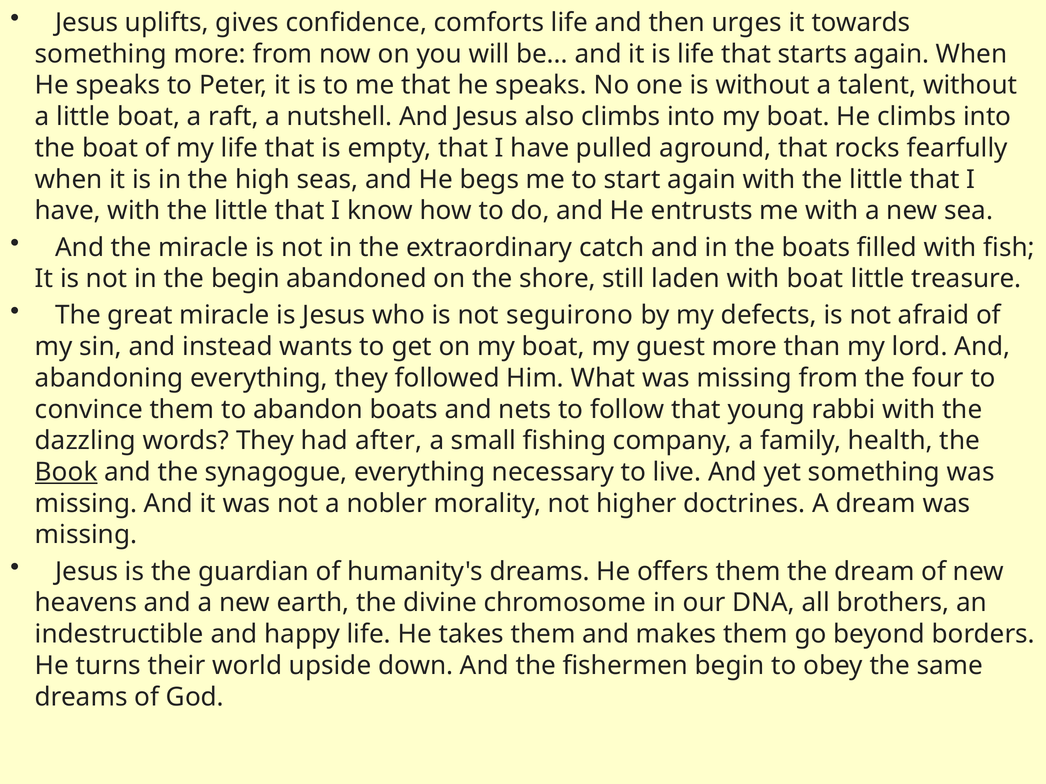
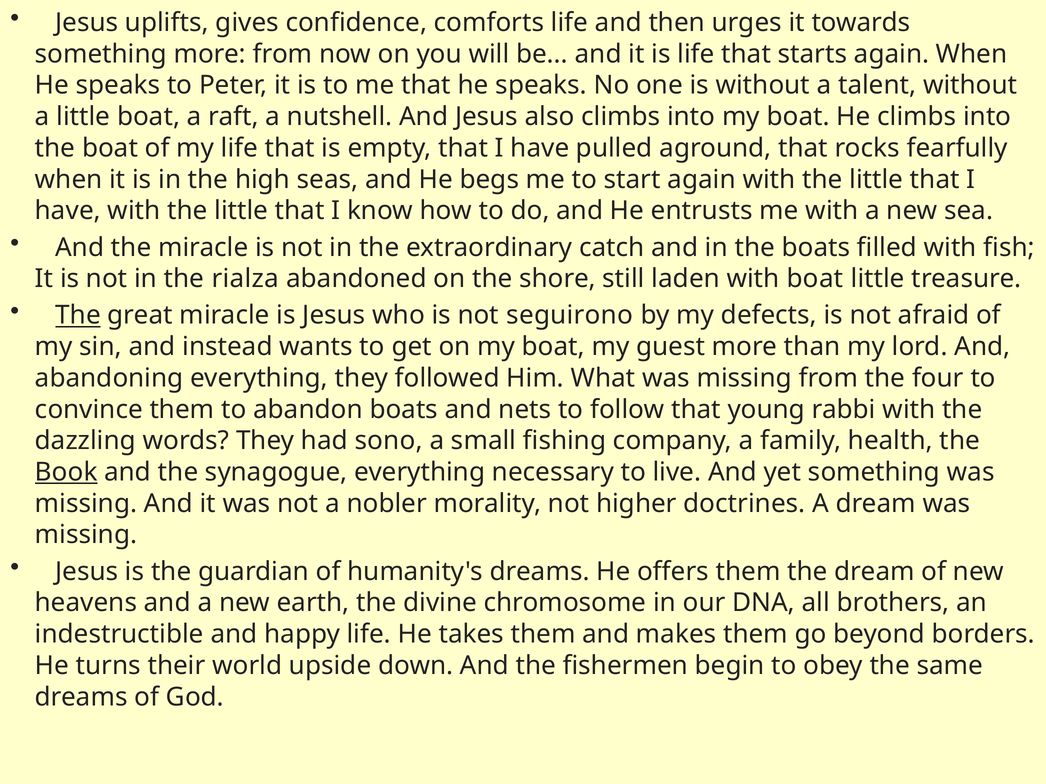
the begin: begin -> rialza
The at (78, 316) underline: none -> present
after: after -> sono
